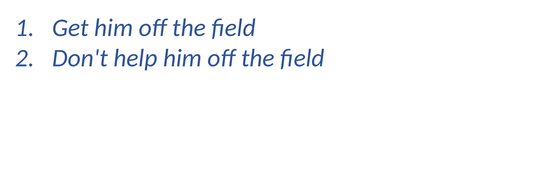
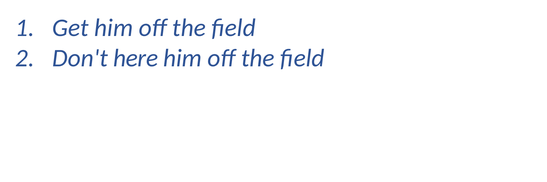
help: help -> here
